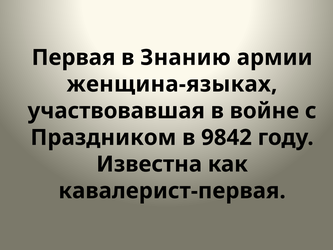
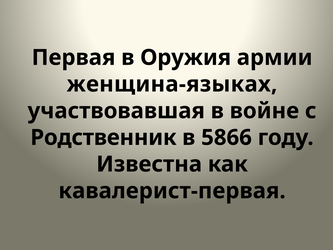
Знанию: Знанию -> Оружия
Праздником: Праздником -> Родственник
9842: 9842 -> 5866
